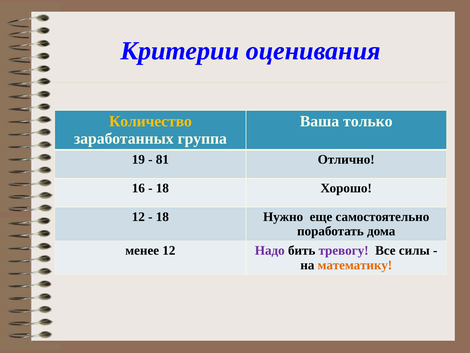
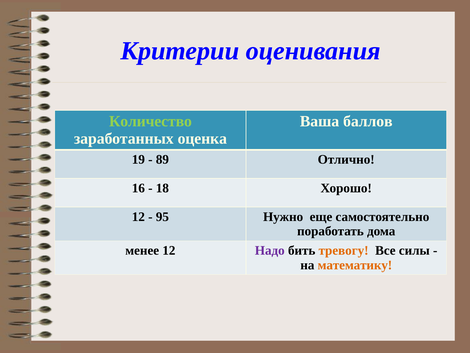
Количество colour: yellow -> light green
только: только -> баллов
группа: группа -> оценка
81: 81 -> 89
18 at (162, 216): 18 -> 95
тревогу colour: purple -> orange
